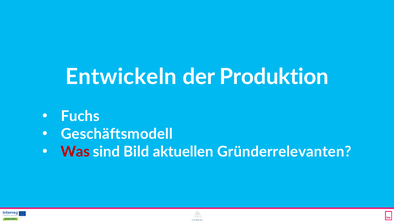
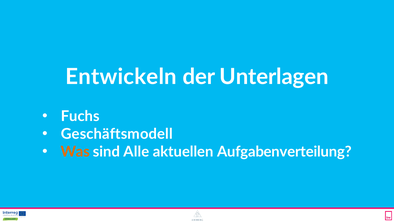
Produktion: Produktion -> Unterlagen
Was colour: red -> orange
Bild: Bild -> Alle
Gründerrelevanten: Gründerrelevanten -> Aufgabenverteilung
